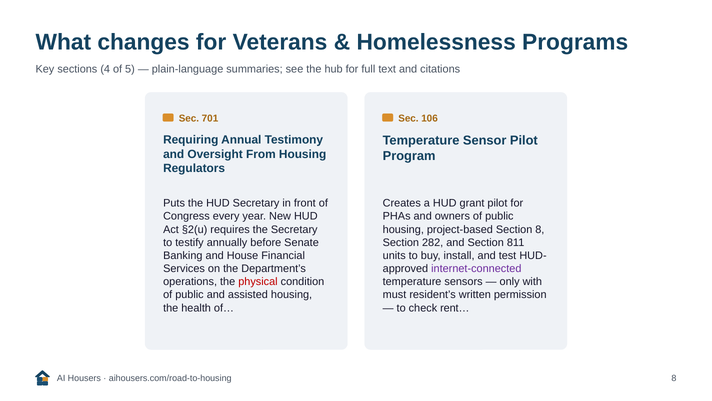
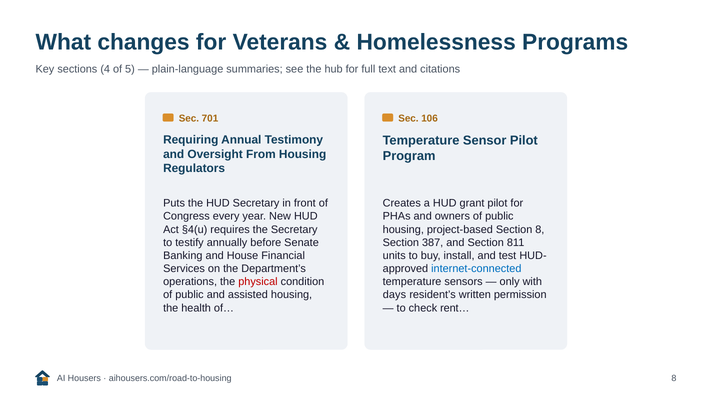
§2(u: §2(u -> §4(u
282: 282 -> 387
internet-connected colour: purple -> blue
must: must -> days
